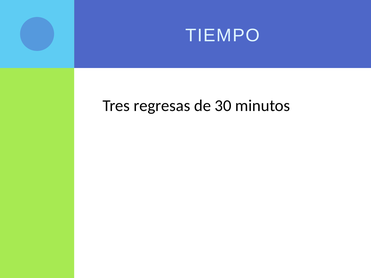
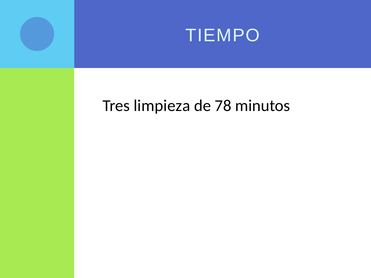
regresas: regresas -> limpieza
30: 30 -> 78
